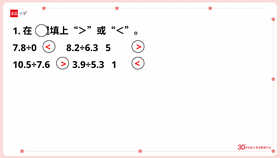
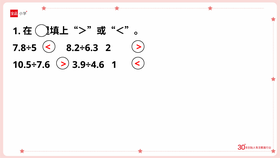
7.8÷0: 7.8÷0 -> 7.8÷5
5: 5 -> 2
3.9÷5.3: 3.9÷5.3 -> 3.9÷4.6
